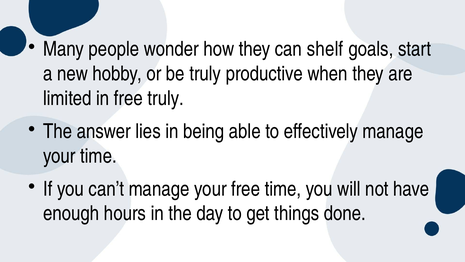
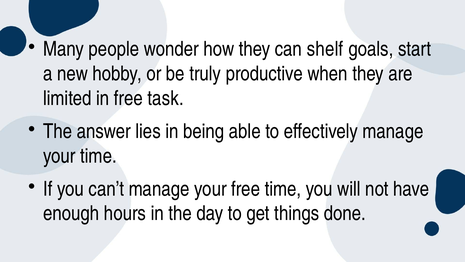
free truly: truly -> task
